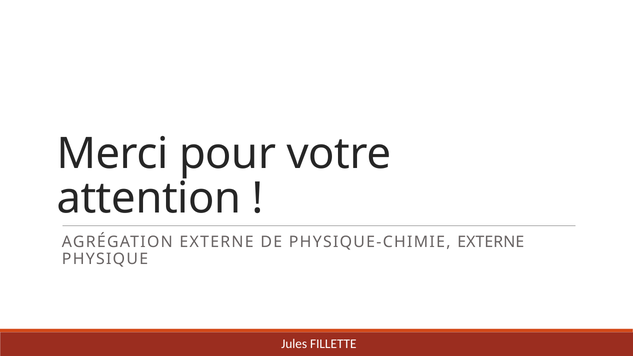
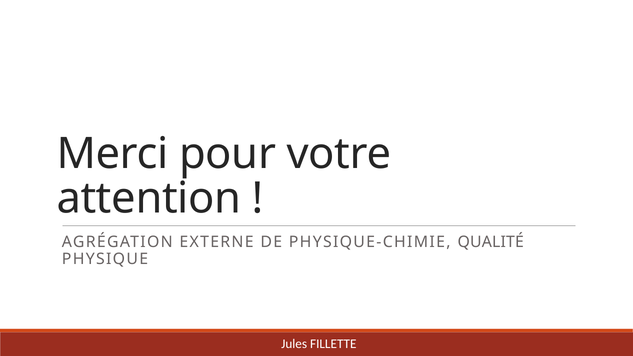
PHYSIQUE-CHIMIE EXTERNE: EXTERNE -> QUALITÉ
